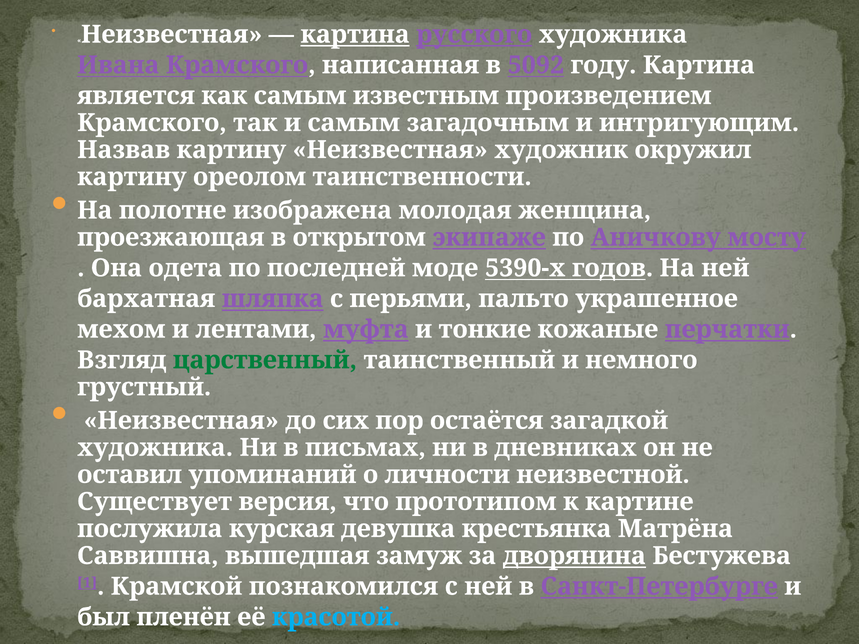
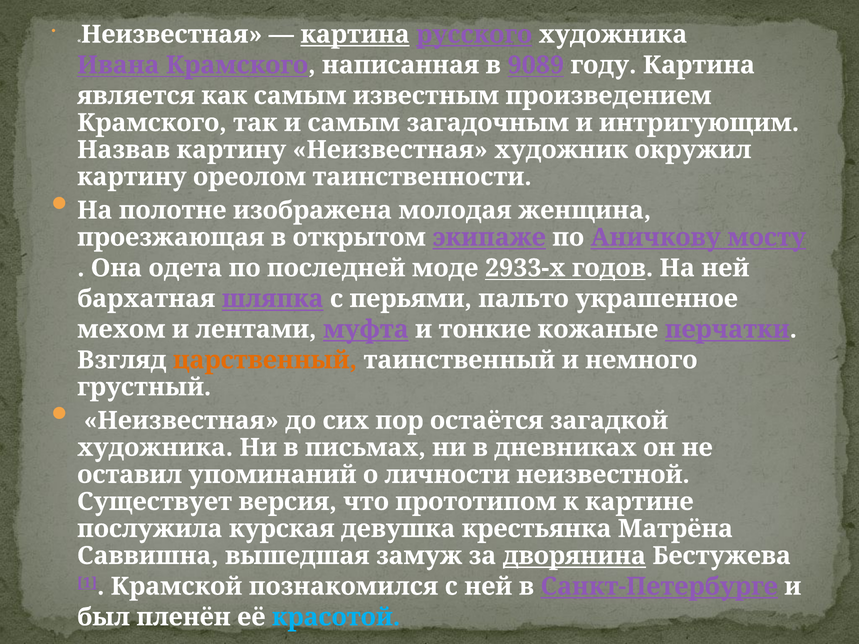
5092: 5092 -> 9089
5390-х: 5390-х -> 2933-х
царственный colour: green -> orange
